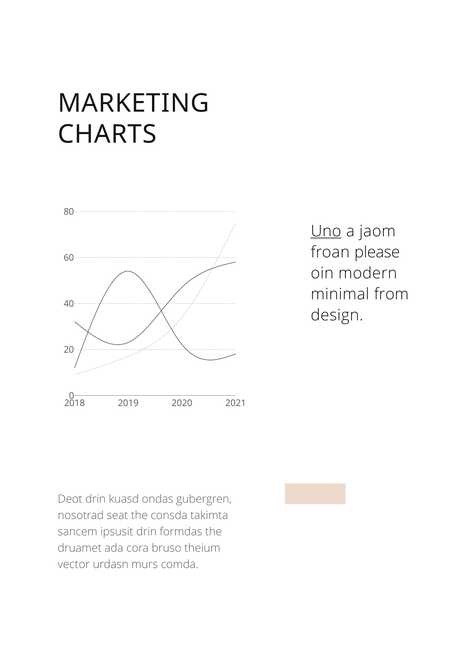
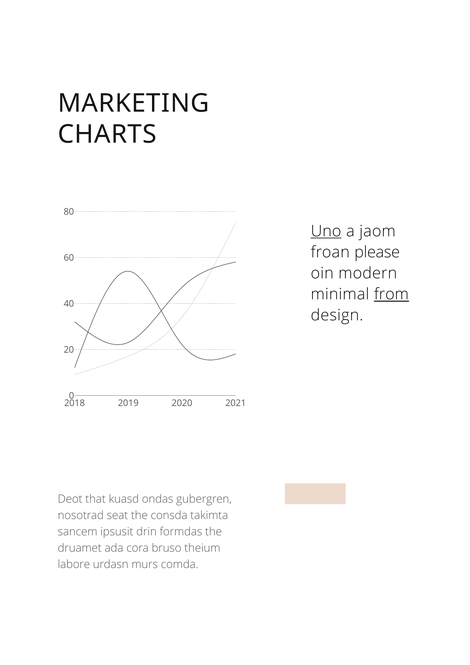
from underline: none -> present
Deot drin: drin -> that
vector: vector -> labore
